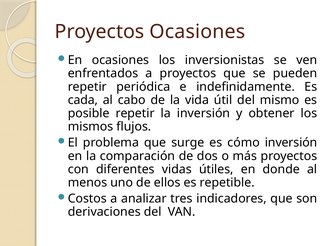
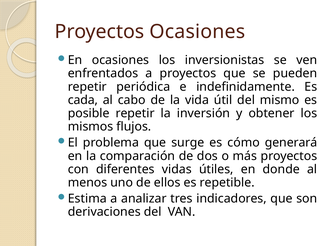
cómo inversión: inversión -> generará
Costos: Costos -> Estima
